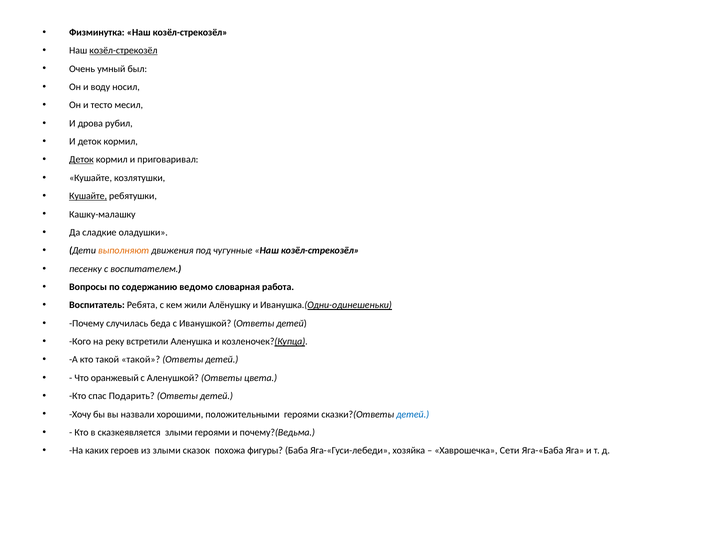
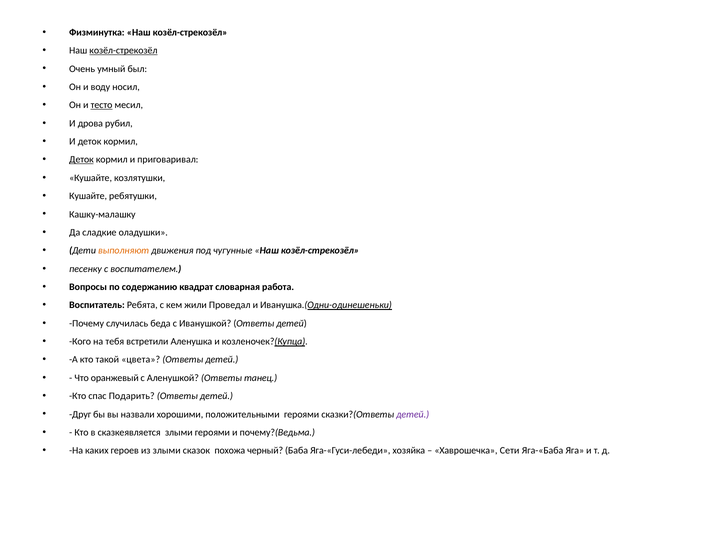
тесто underline: none -> present
Кушайте at (88, 196) underline: present -> none
ведомо: ведомо -> квадрат
Алёнушку: Алёнушку -> Проведал
реку: реку -> тебя
такой такой: такой -> цвета
цвета: цвета -> танец
Хочу: Хочу -> Друг
детей at (413, 414) colour: blue -> purple
фигуры: фигуры -> черный
